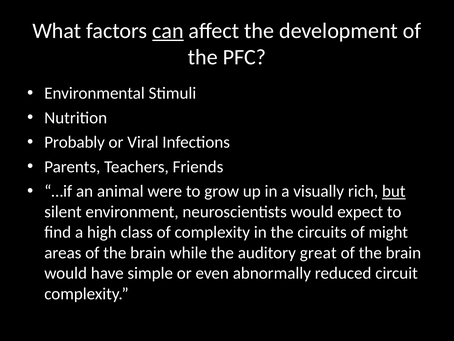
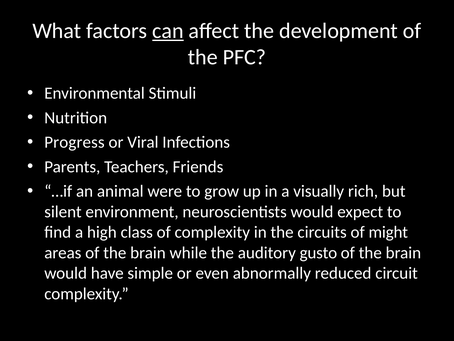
Probably: Probably -> Progress
but underline: present -> none
great: great -> gusto
